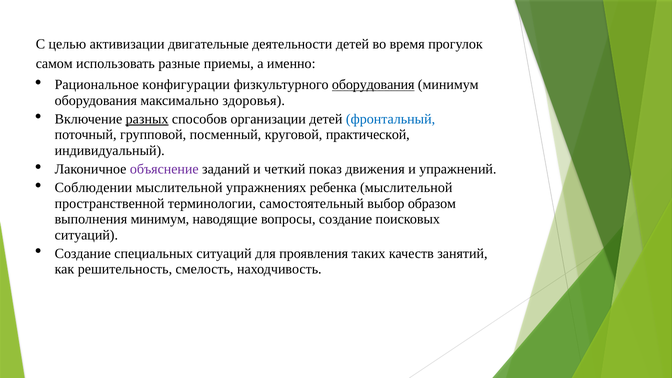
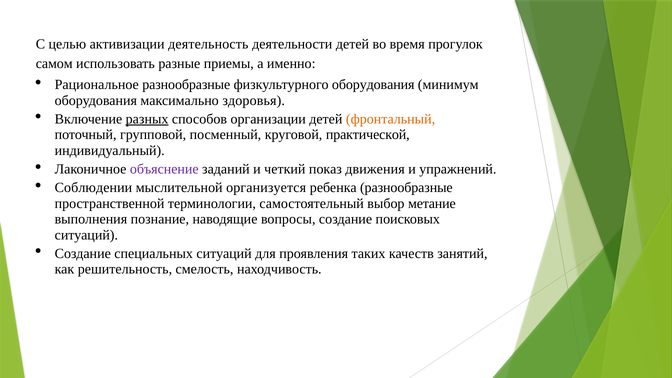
двигательные: двигательные -> деятельность
Рациональное конфигурации: конфигурации -> разнообразные
оборудования at (373, 85) underline: present -> none
фронтальный colour: blue -> orange
упражнениях: упражнениях -> организуется
ребенка мыслительной: мыслительной -> разнообразные
образом: образом -> метание
выполнения минимум: минимум -> познание
